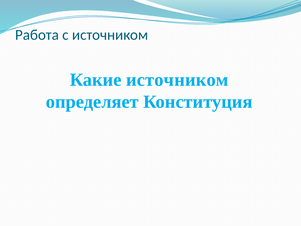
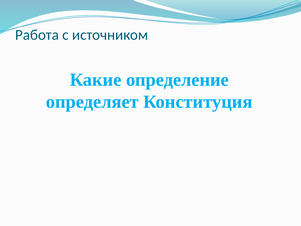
Какие источником: источником -> определение
